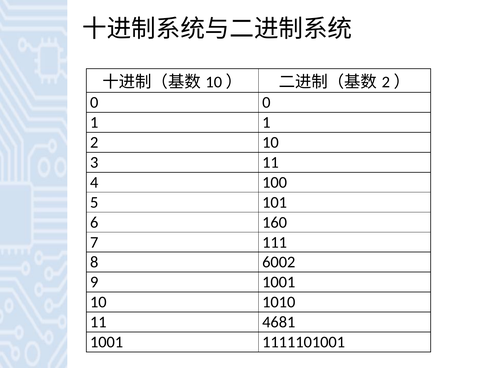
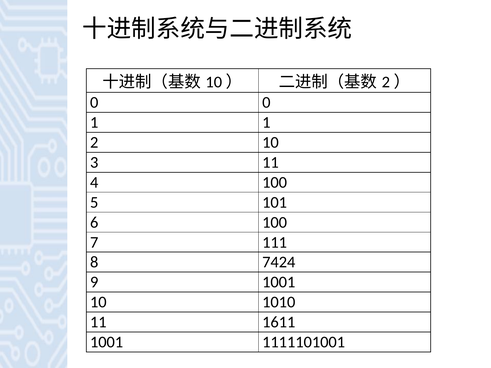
6 160: 160 -> 100
6002: 6002 -> 7424
4681: 4681 -> 1611
